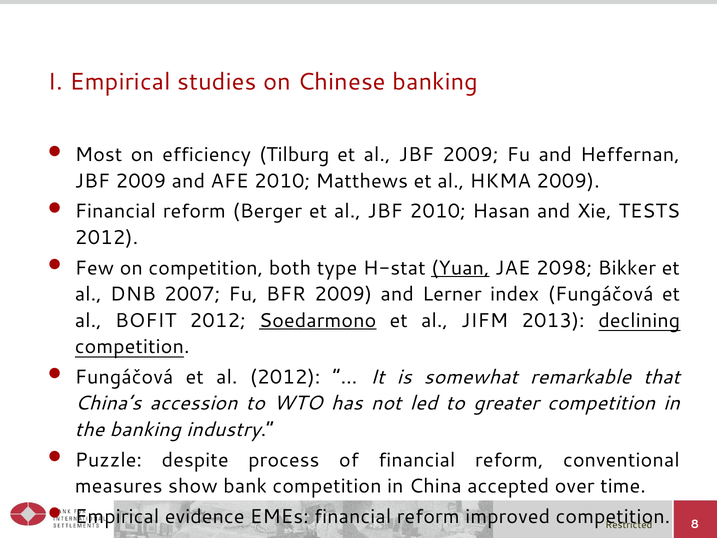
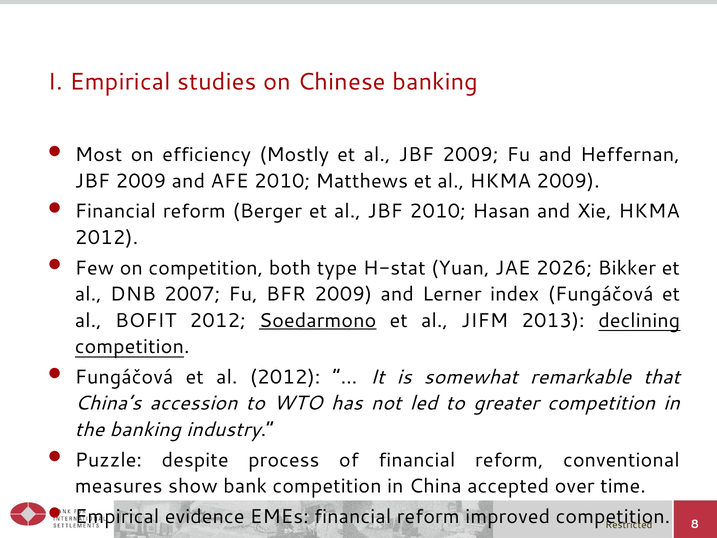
Tilburg: Tilburg -> Mostly
Xie TESTS: TESTS -> HKMA
Yuan underline: present -> none
2098: 2098 -> 2026
